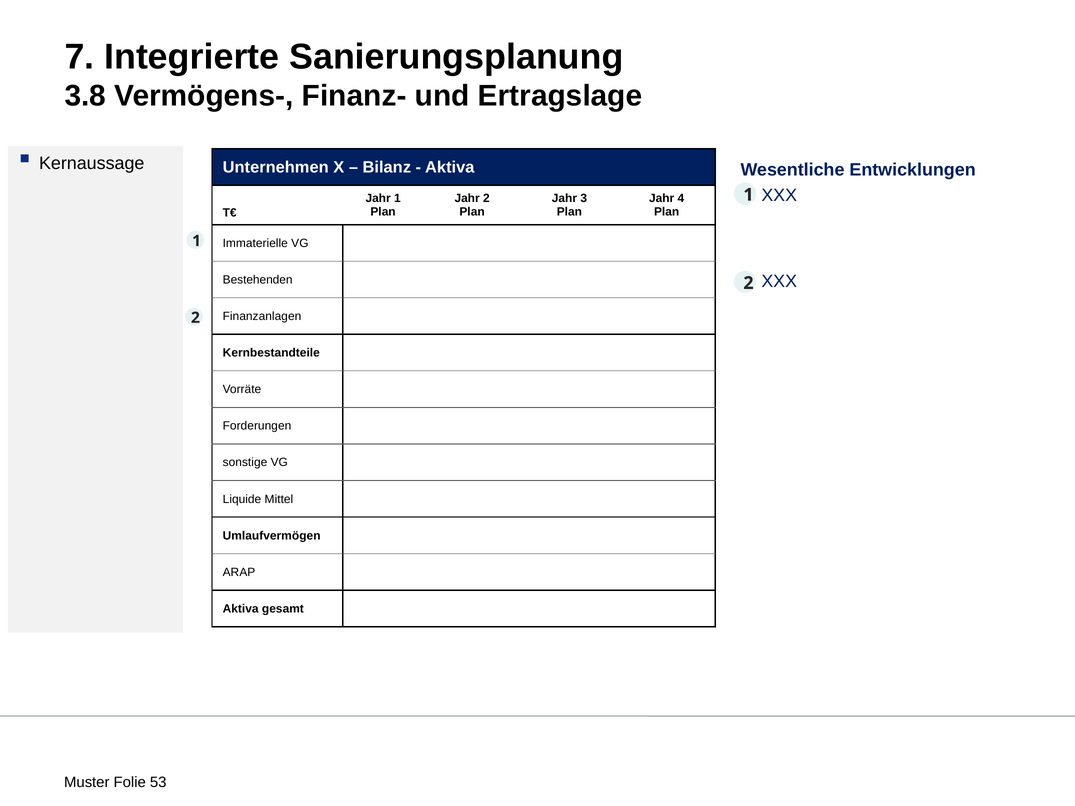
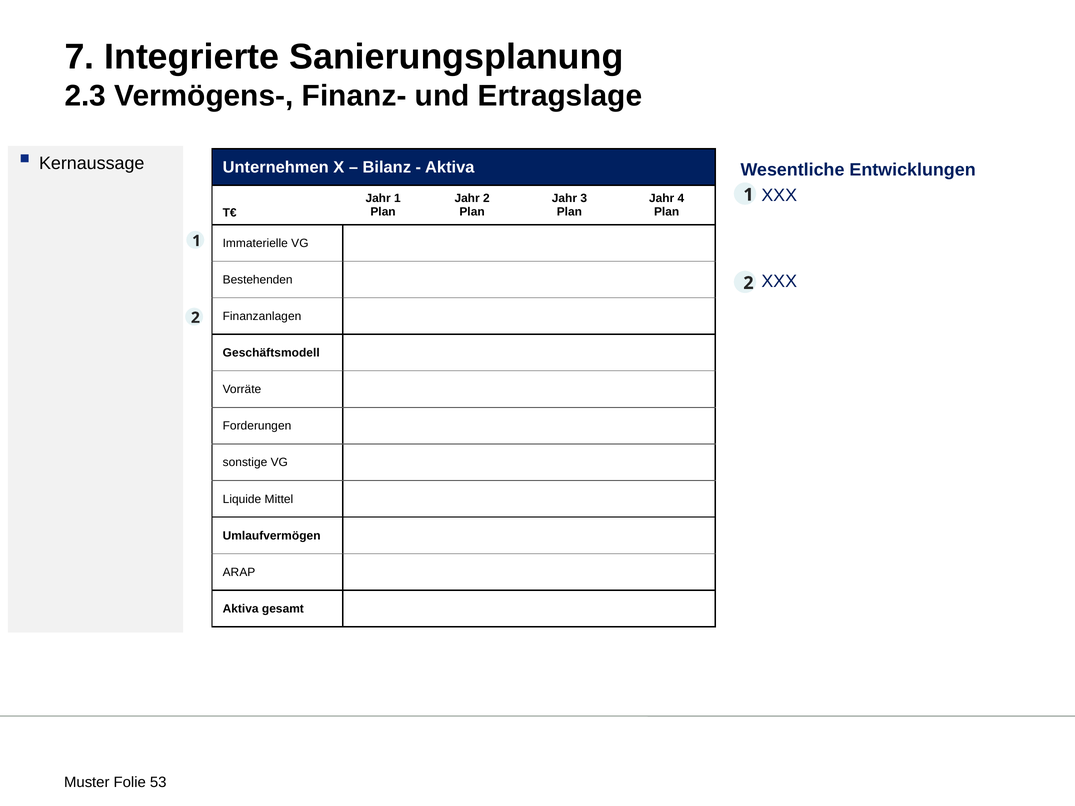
3.8: 3.8 -> 2.3
Kernbestandteile: Kernbestandteile -> Geschäftsmodell
